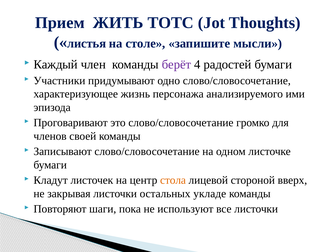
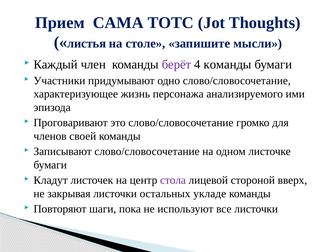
ЖИТЬ: ЖИТЬ -> САМА
4 радостей: радостей -> команды
стола colour: orange -> purple
